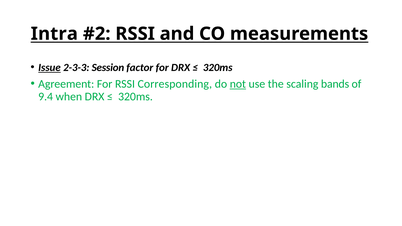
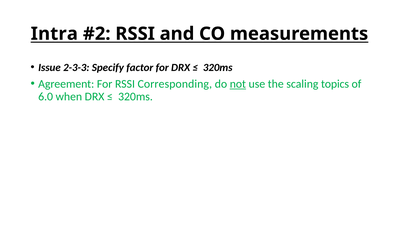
Issue underline: present -> none
Session: Session -> Specify
bands: bands -> topics
9.4: 9.4 -> 6.0
